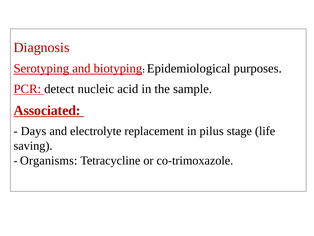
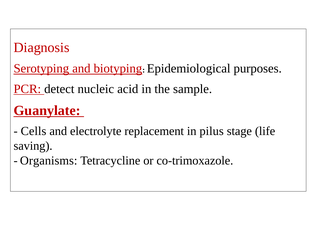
Associated: Associated -> Guanylate
Days: Days -> Cells
